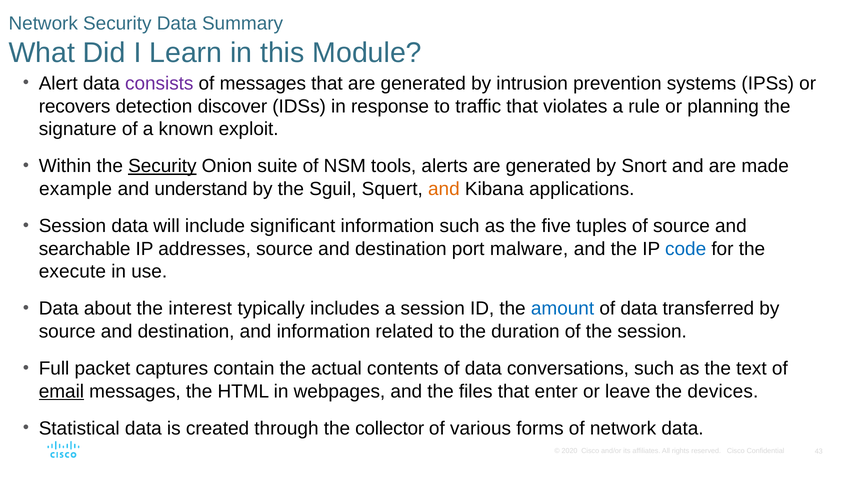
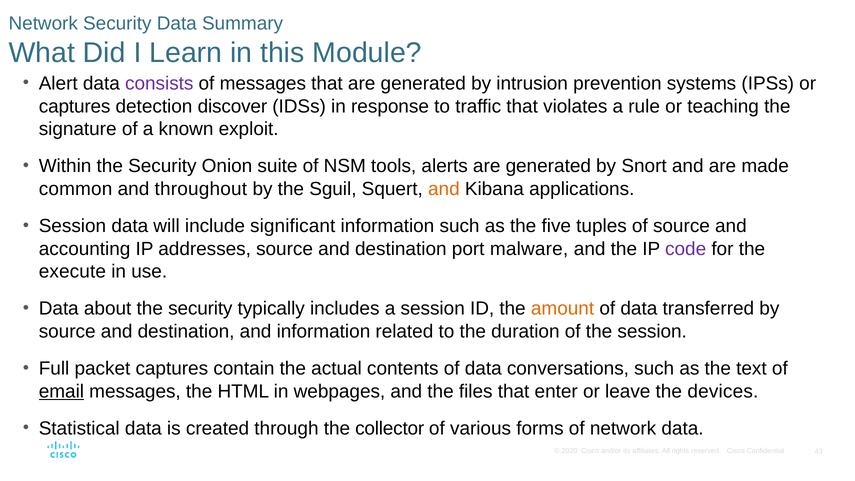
recovers at (75, 106): recovers -> captures
planning: planning -> teaching
Security at (162, 166) underline: present -> none
example: example -> common
understand: understand -> throughout
searchable: searchable -> accounting
code colour: blue -> purple
about the interest: interest -> security
amount colour: blue -> orange
